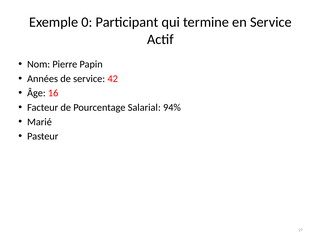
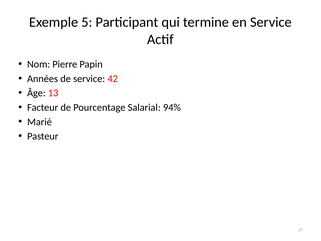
0: 0 -> 5
16: 16 -> 13
